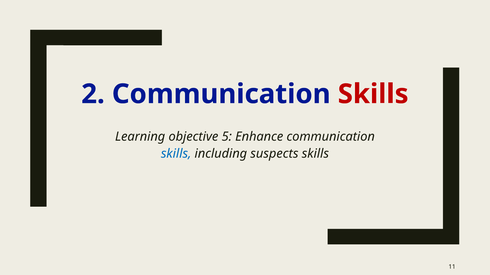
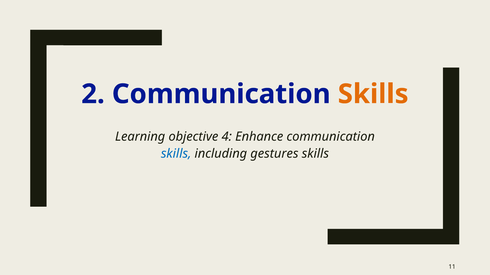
Skills at (373, 94) colour: red -> orange
5: 5 -> 4
suspects: suspects -> gestures
